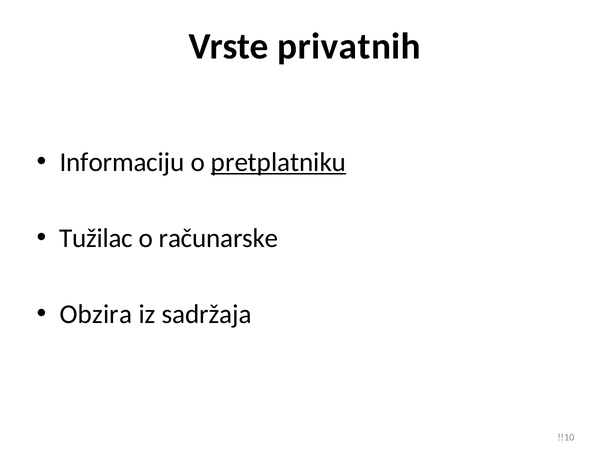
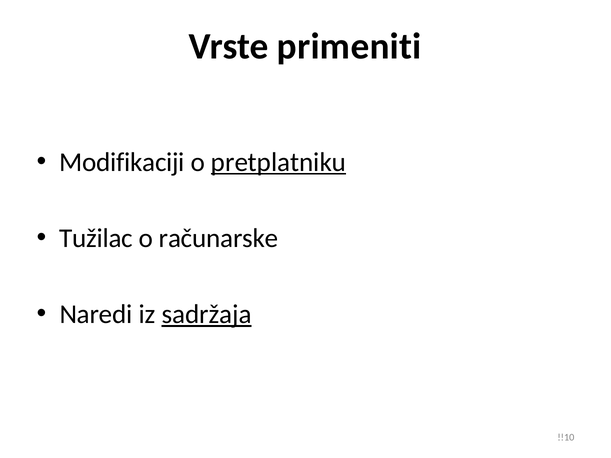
privatnih: privatnih -> primeniti
Informaciju: Informaciju -> Modifikaciji
Obzira: Obzira -> Naredi
sadržaja underline: none -> present
